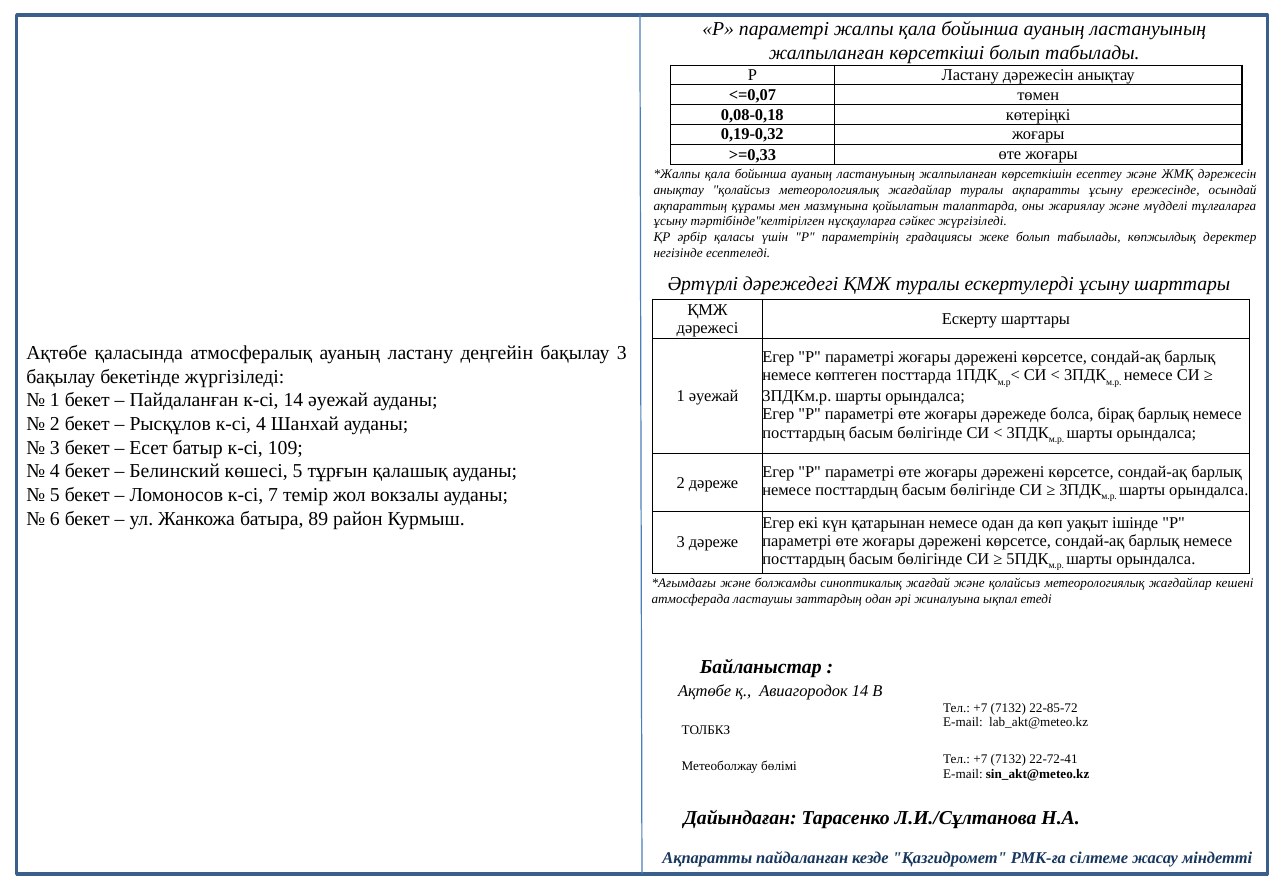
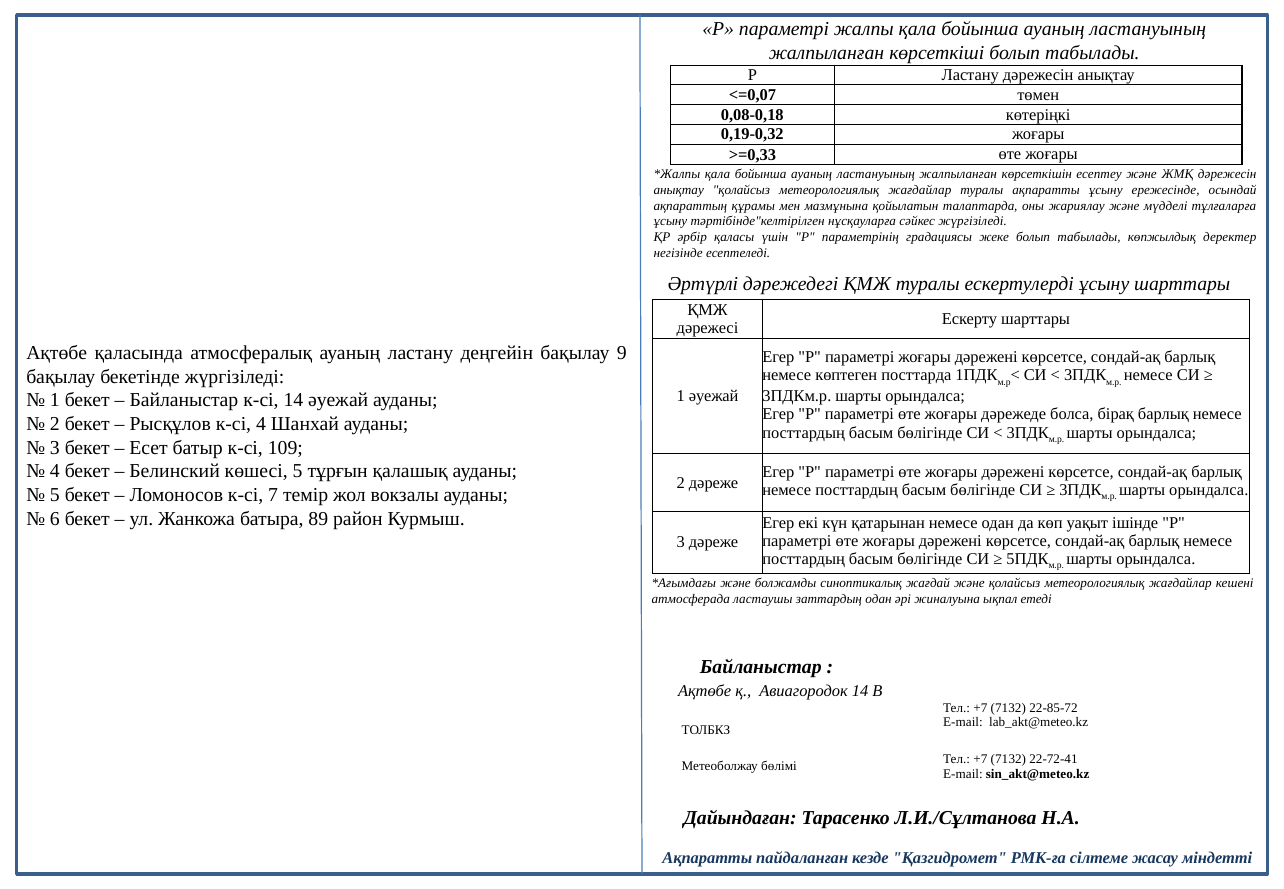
бақылау 3: 3 -> 9
Пайдаланған at (184, 400): Пайдаланған -> Байланыстар
